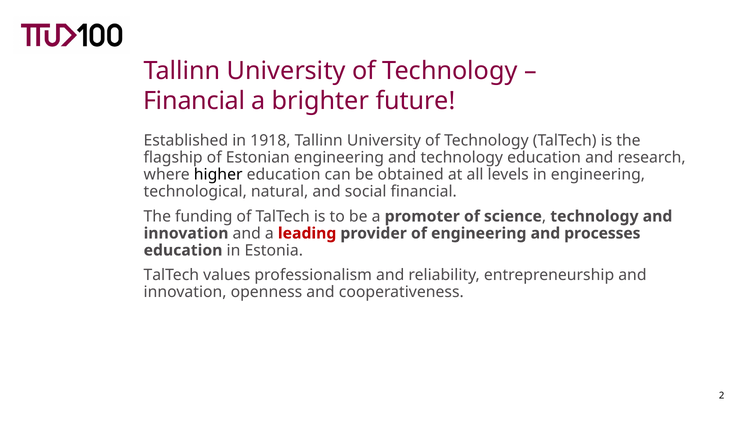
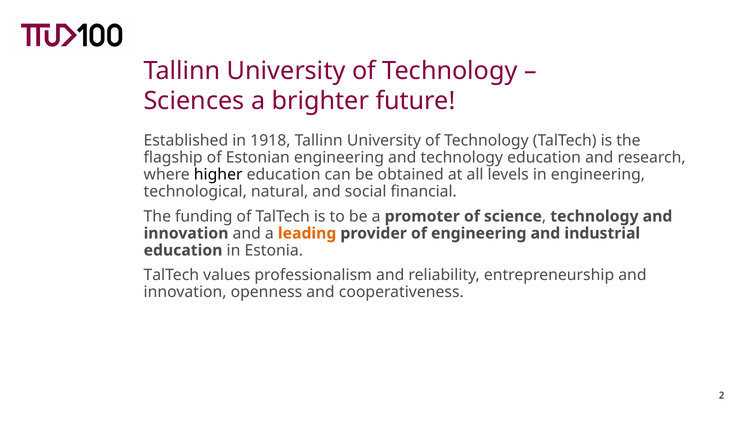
Financial at (194, 101): Financial -> Sciences
leading colour: red -> orange
processes: processes -> industrial
